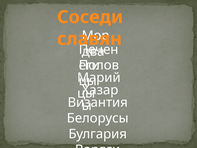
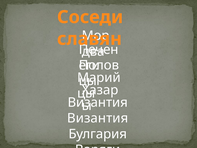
Белорусы at (98, 118): Белорусы -> Византия
